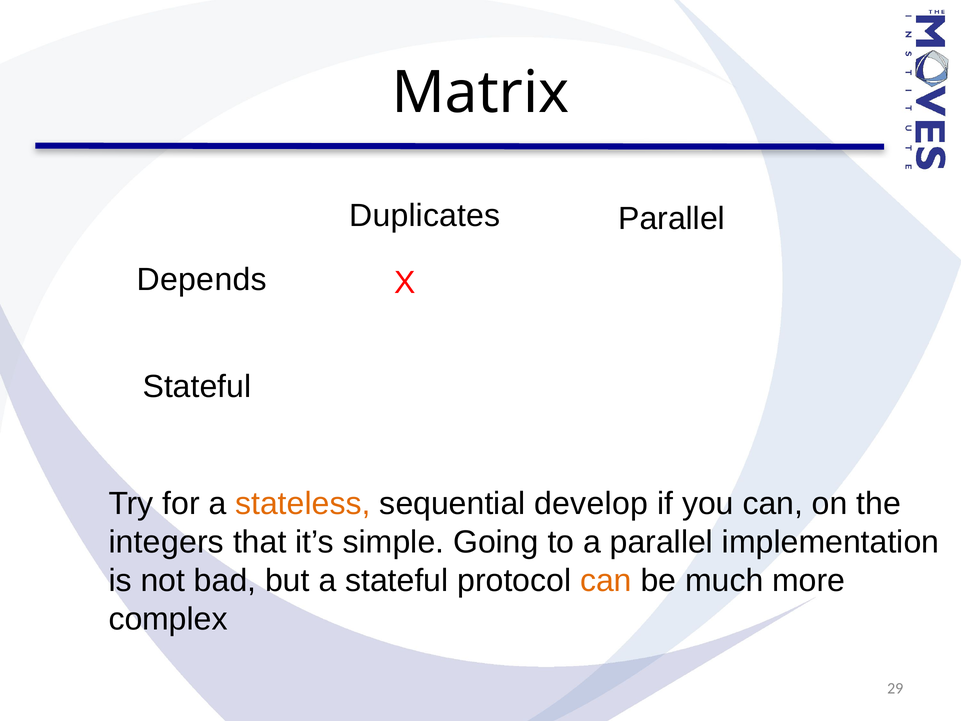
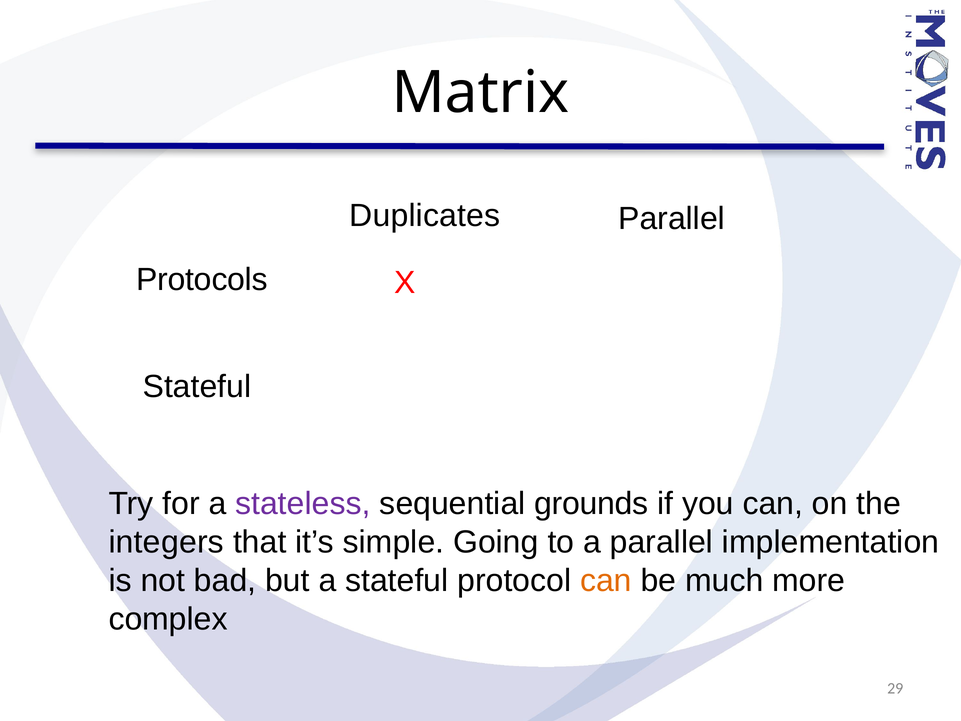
Depends: Depends -> Protocols
stateless colour: orange -> purple
develop: develop -> grounds
